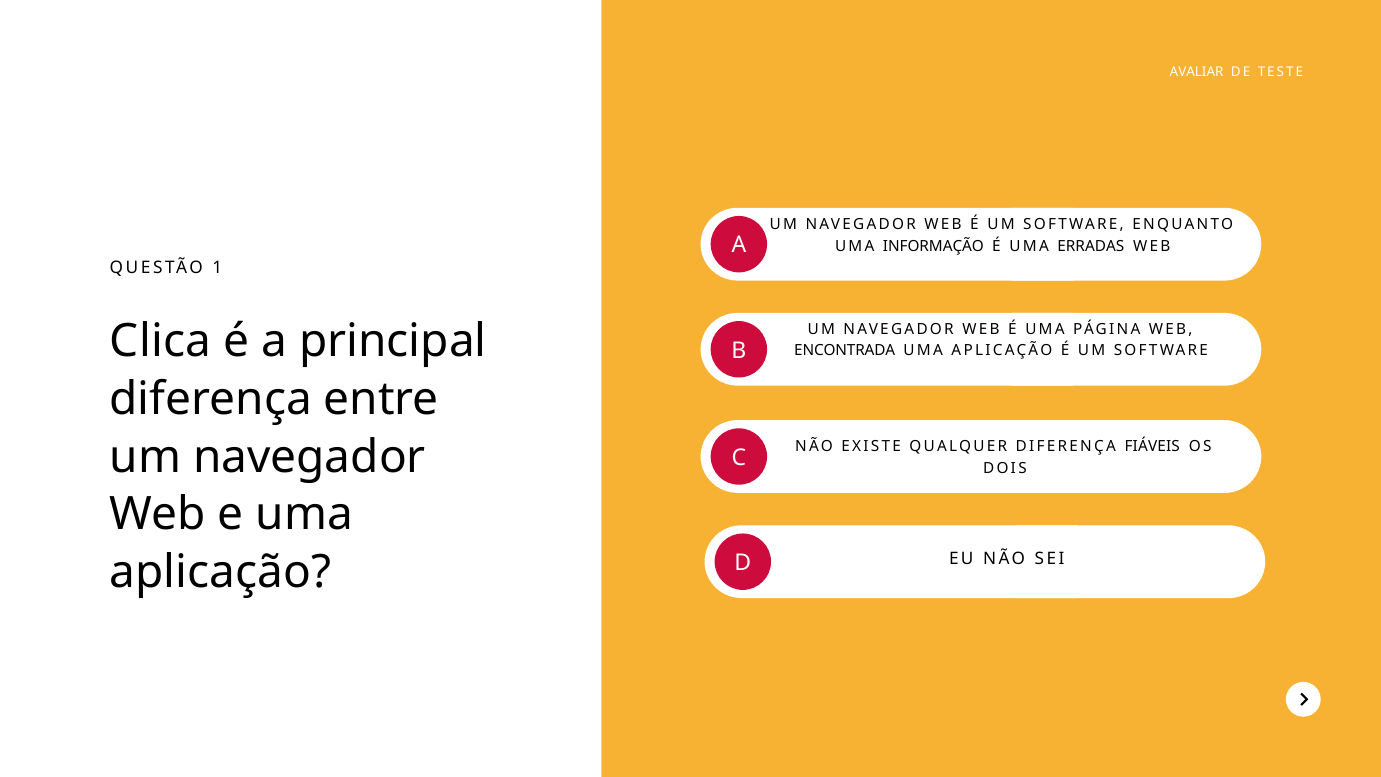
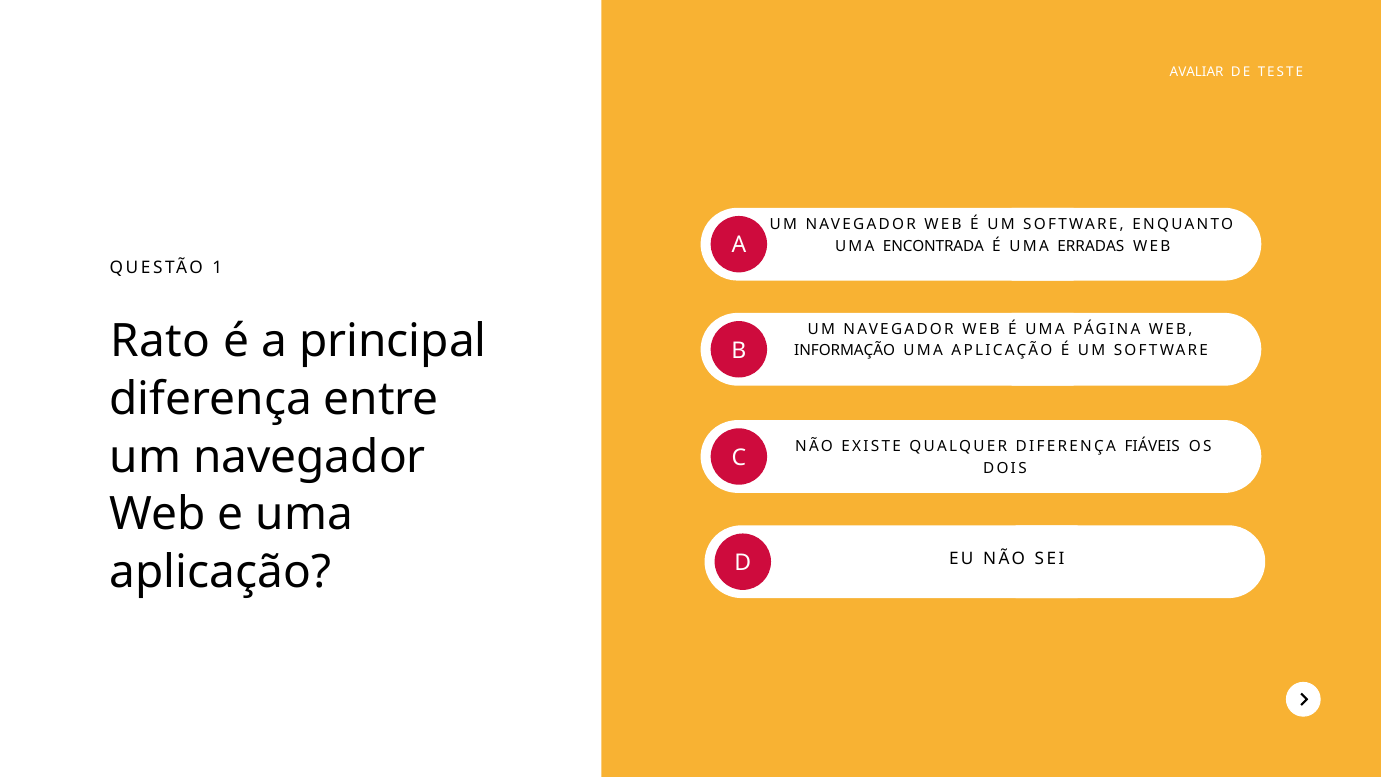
INFORMAÇÃO: INFORMAÇÃO -> ENCONTRADA
Clica: Clica -> Rato
ENCONTRADA: ENCONTRADA -> INFORMAÇÃO
